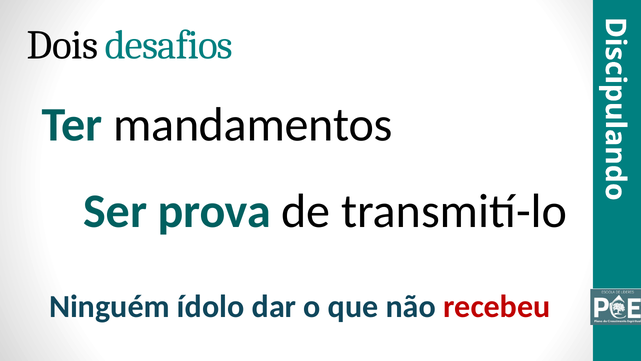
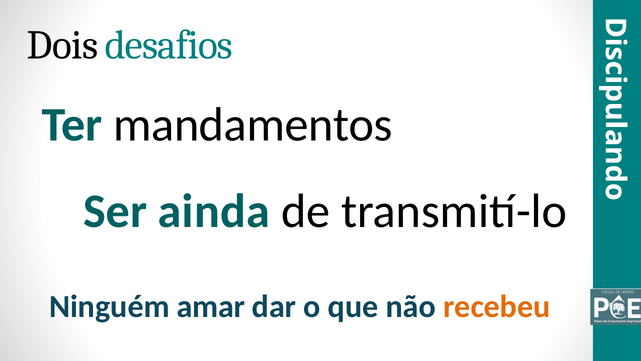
prova: prova -> ainda
ídolo: ídolo -> amar
recebeu colour: red -> orange
